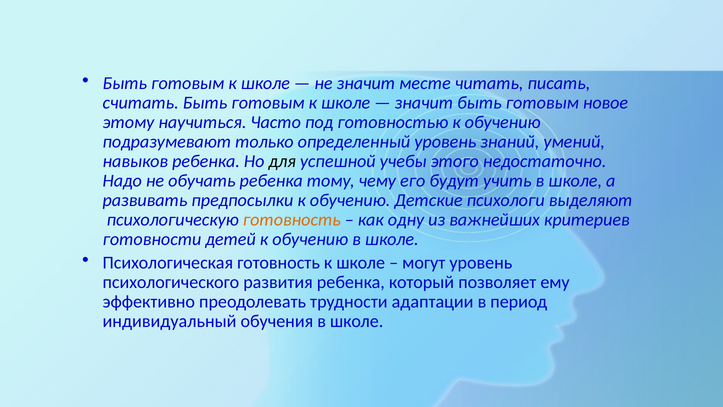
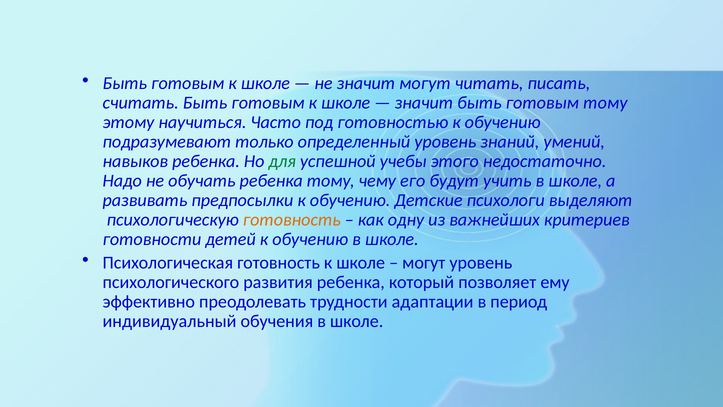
значит месте: месте -> могут
готовым новое: новое -> тому
для colour: black -> green
